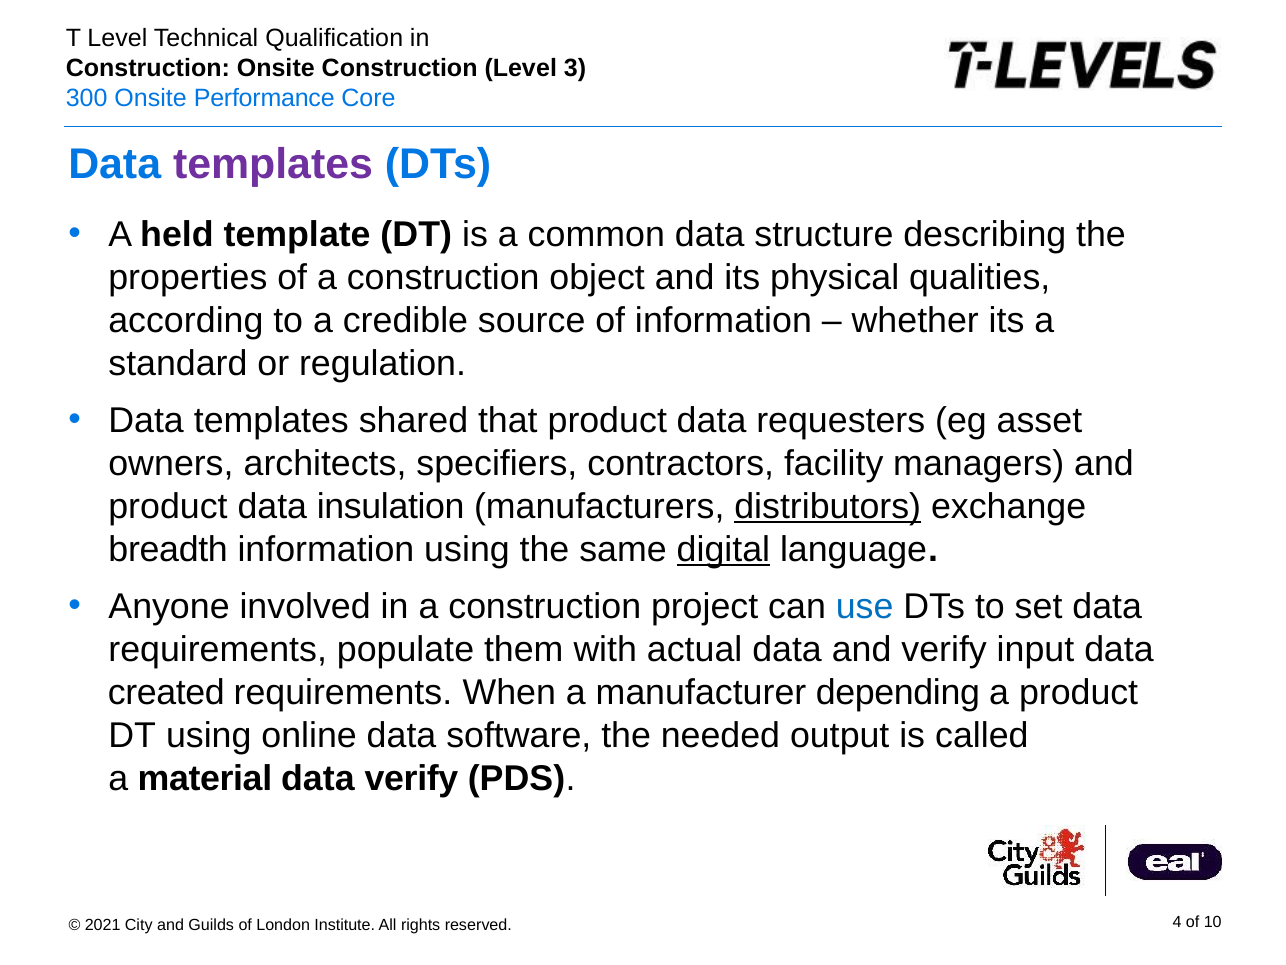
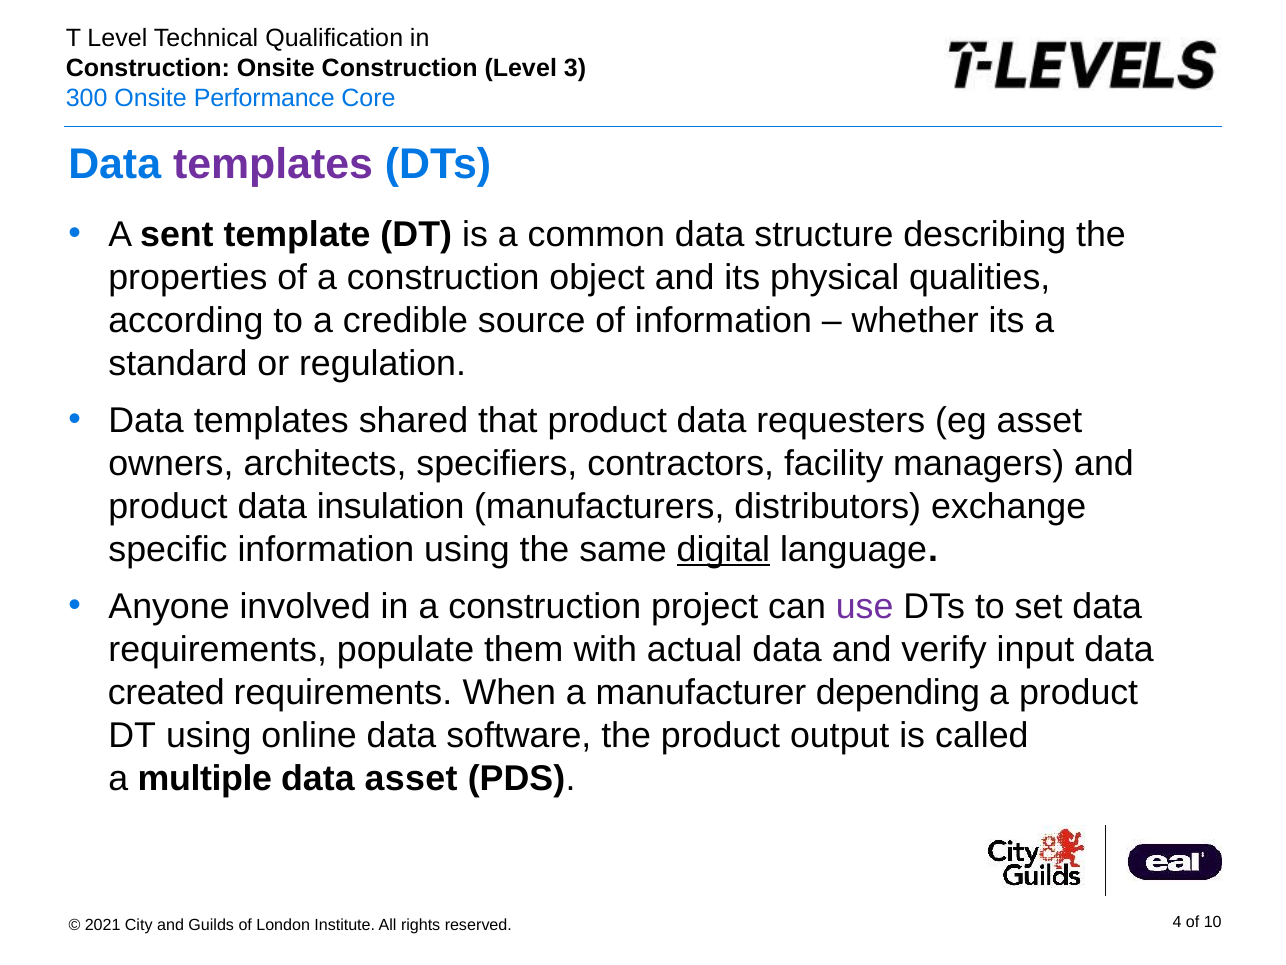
held: held -> sent
distributors underline: present -> none
breadth: breadth -> specific
use colour: blue -> purple
the needed: needed -> product
material: material -> multiple
data verify: verify -> asset
